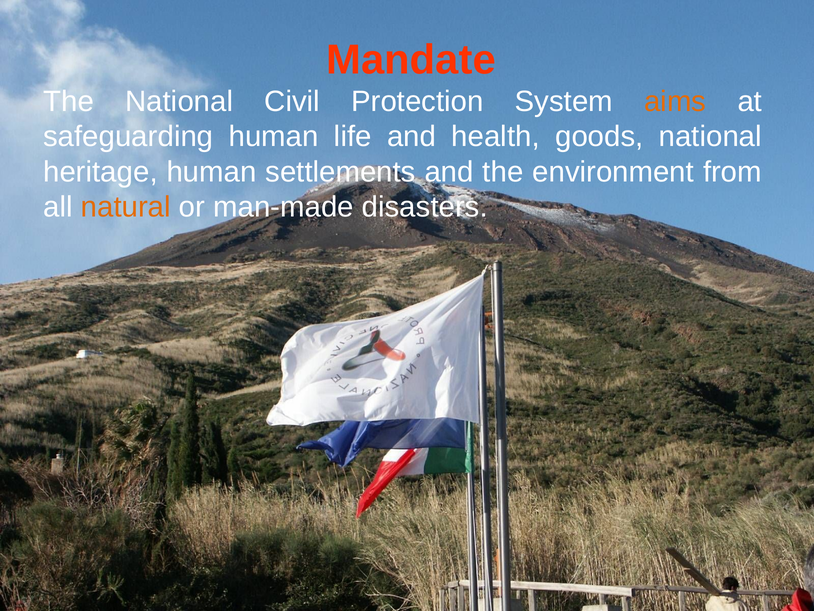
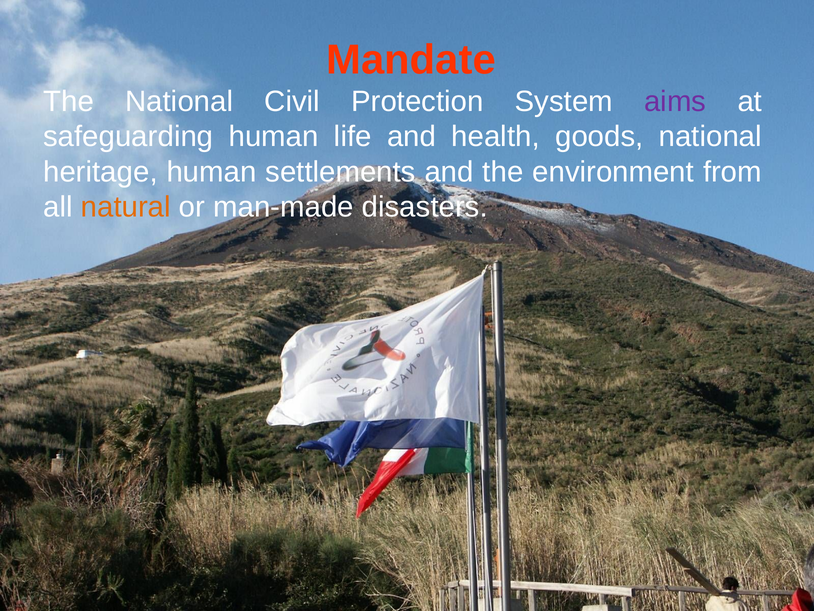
aims colour: orange -> purple
